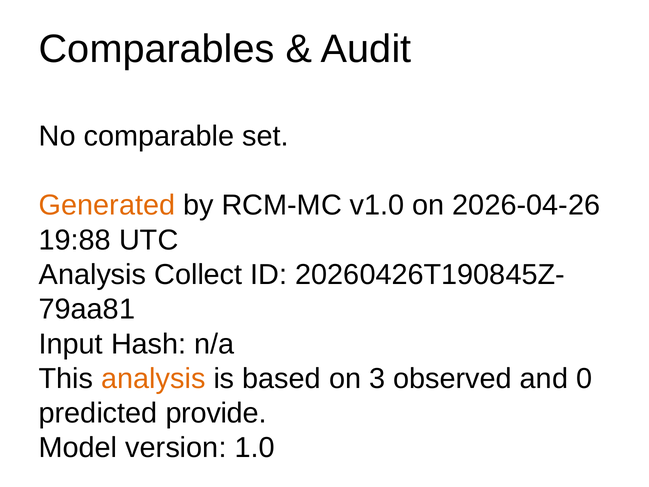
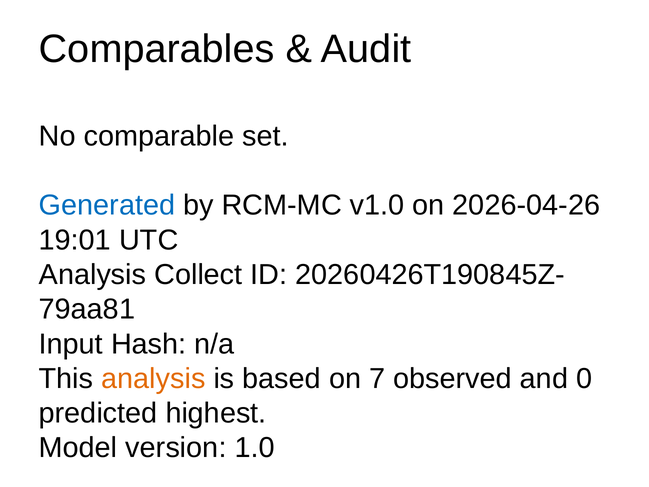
Generated colour: orange -> blue
19:88: 19:88 -> 19:01
3: 3 -> 7
provide: provide -> highest
